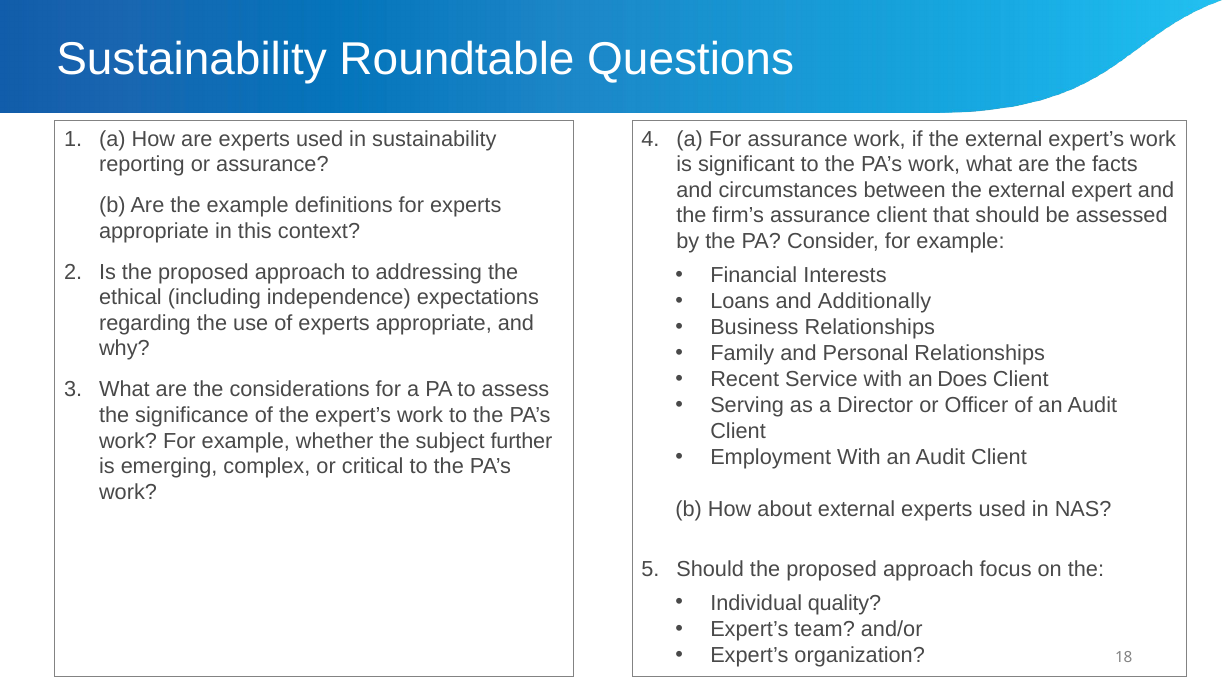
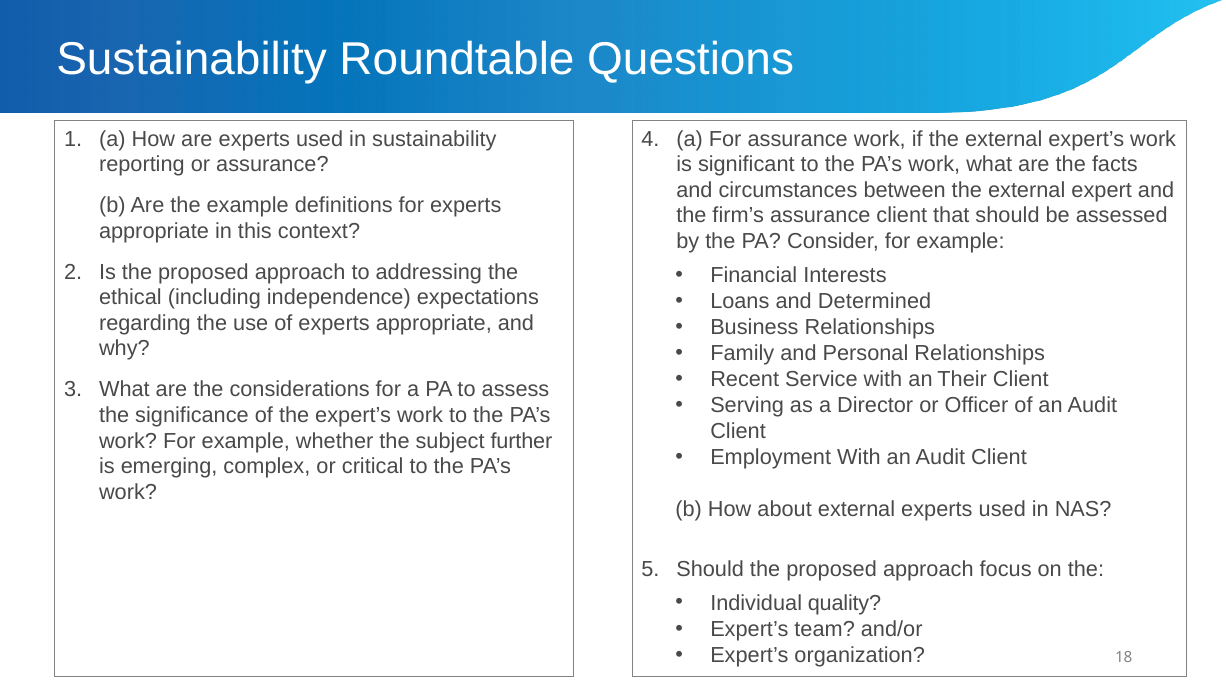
Additionally: Additionally -> Determined
Does: Does -> Their
